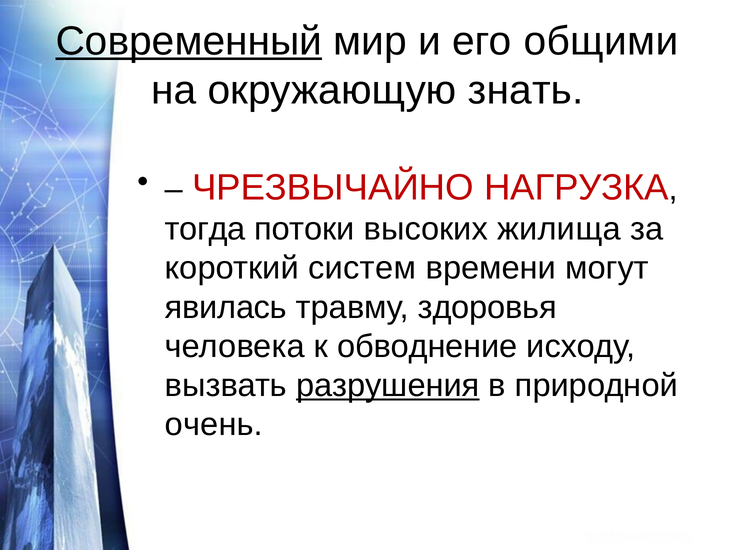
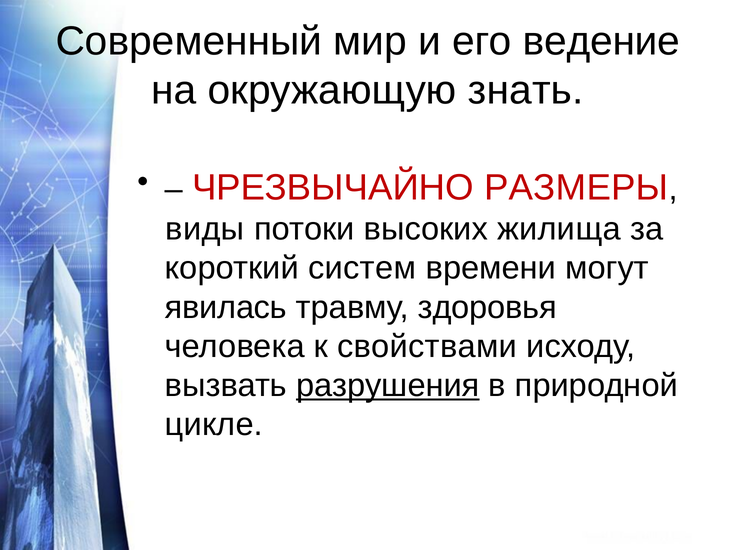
Современный underline: present -> none
общими: общими -> ведение
НАГРУЗКА: НАГРУЗКА -> РАЗМЕРЫ
тогда: тогда -> виды
обводнение: обводнение -> свойствами
очень: очень -> цикле
